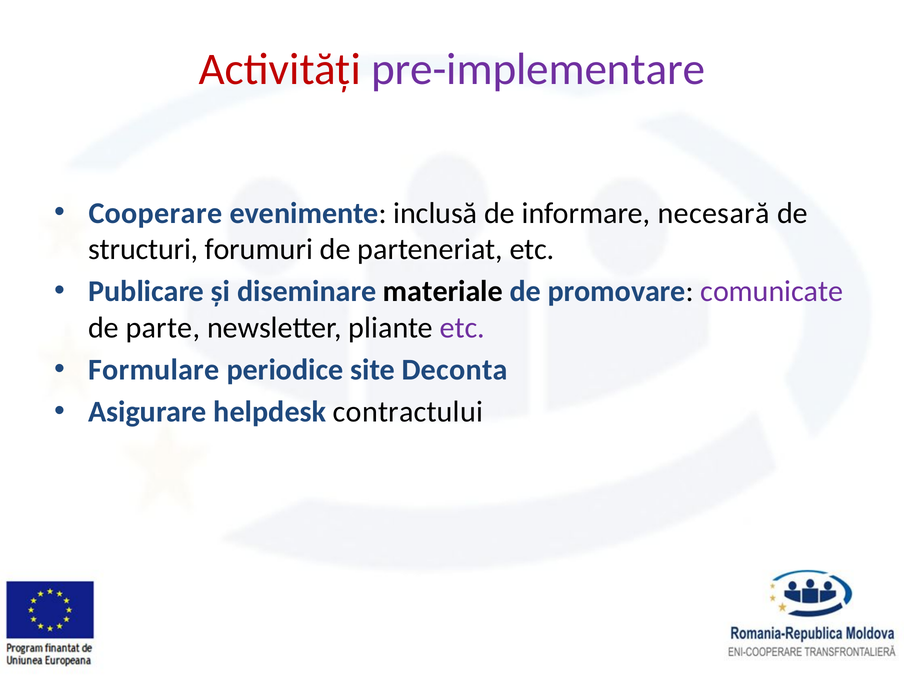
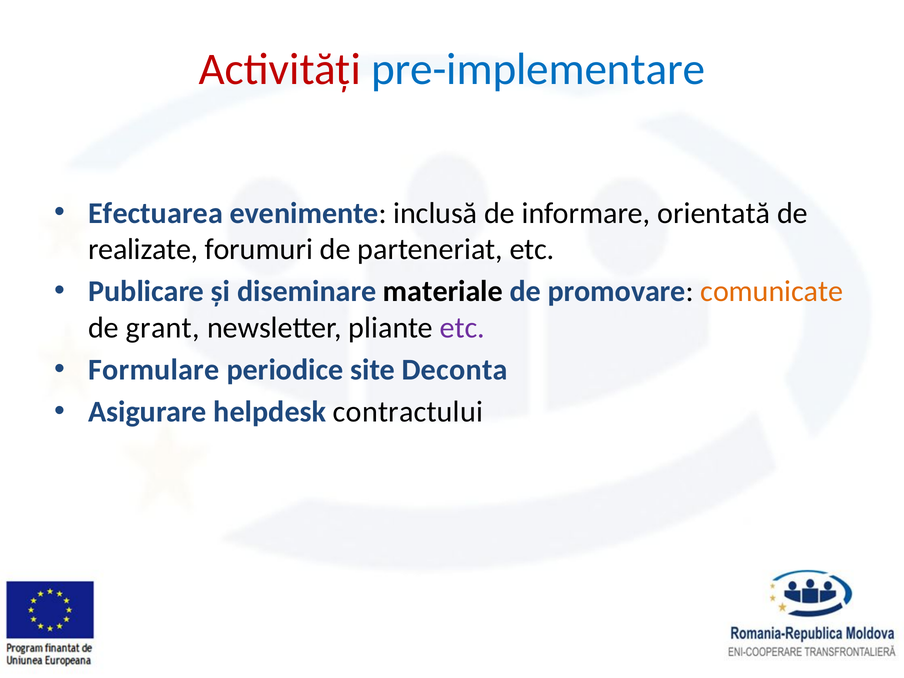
pre-implementare colour: purple -> blue
Cooperare: Cooperare -> Efectuarea
necesară: necesară -> orientată
structuri: structuri -> realizate
comunicate colour: purple -> orange
parte: parte -> grant
